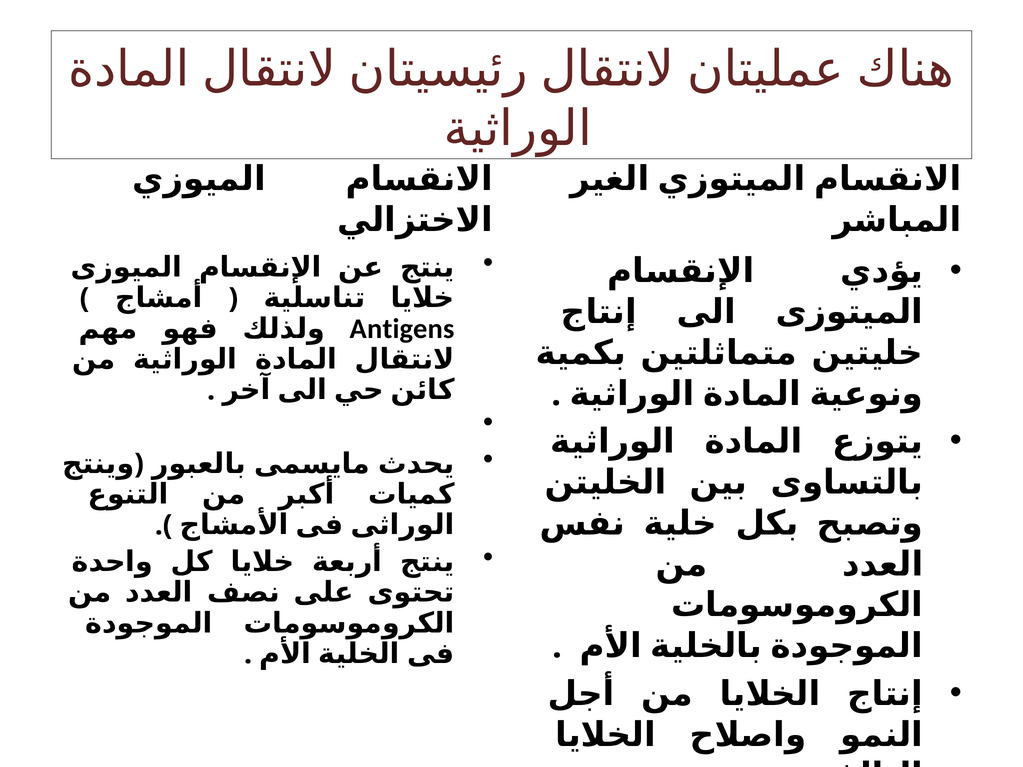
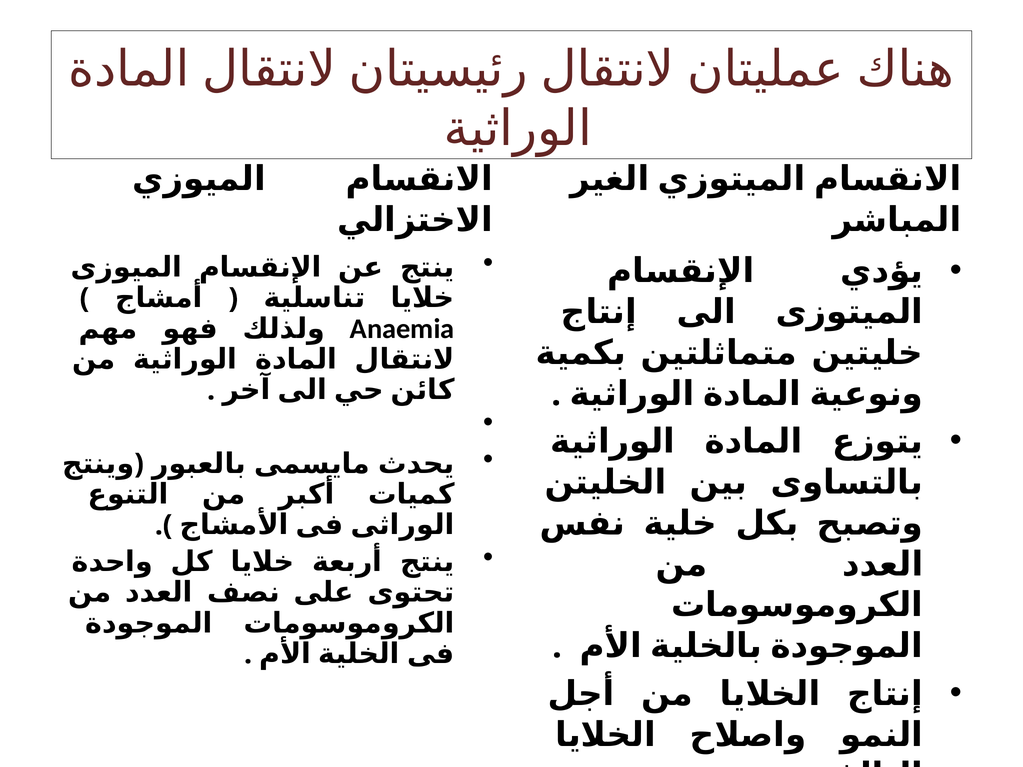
Antigens: Antigens -> Anaemia
